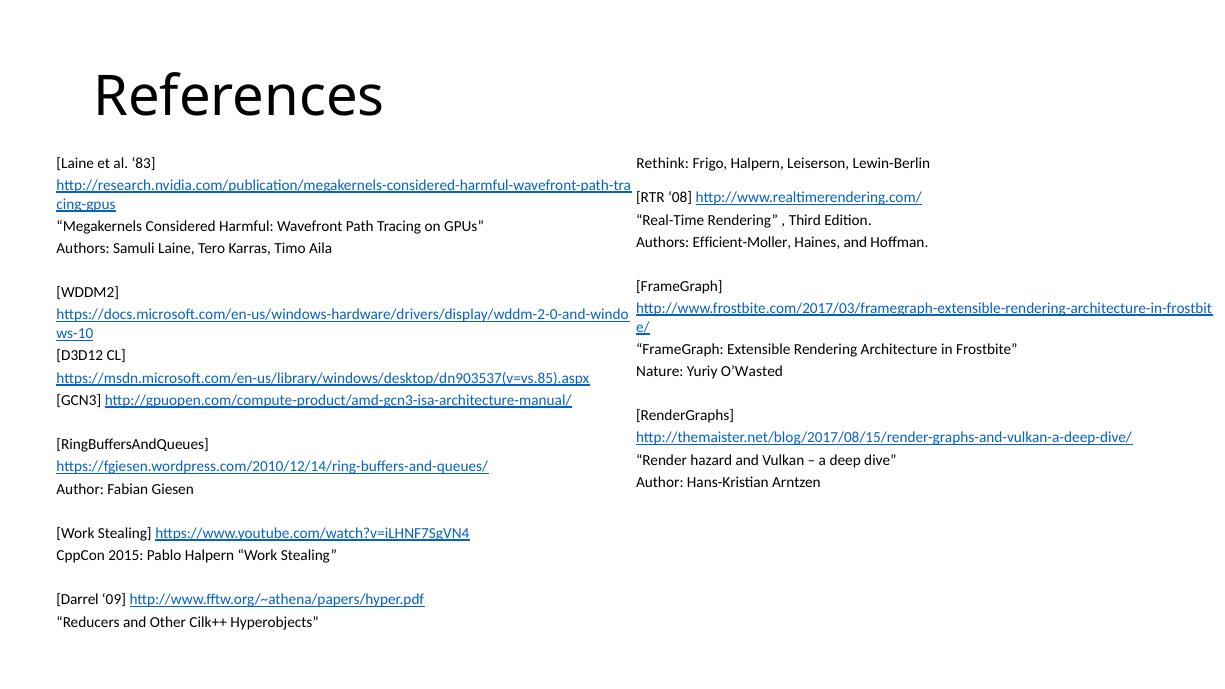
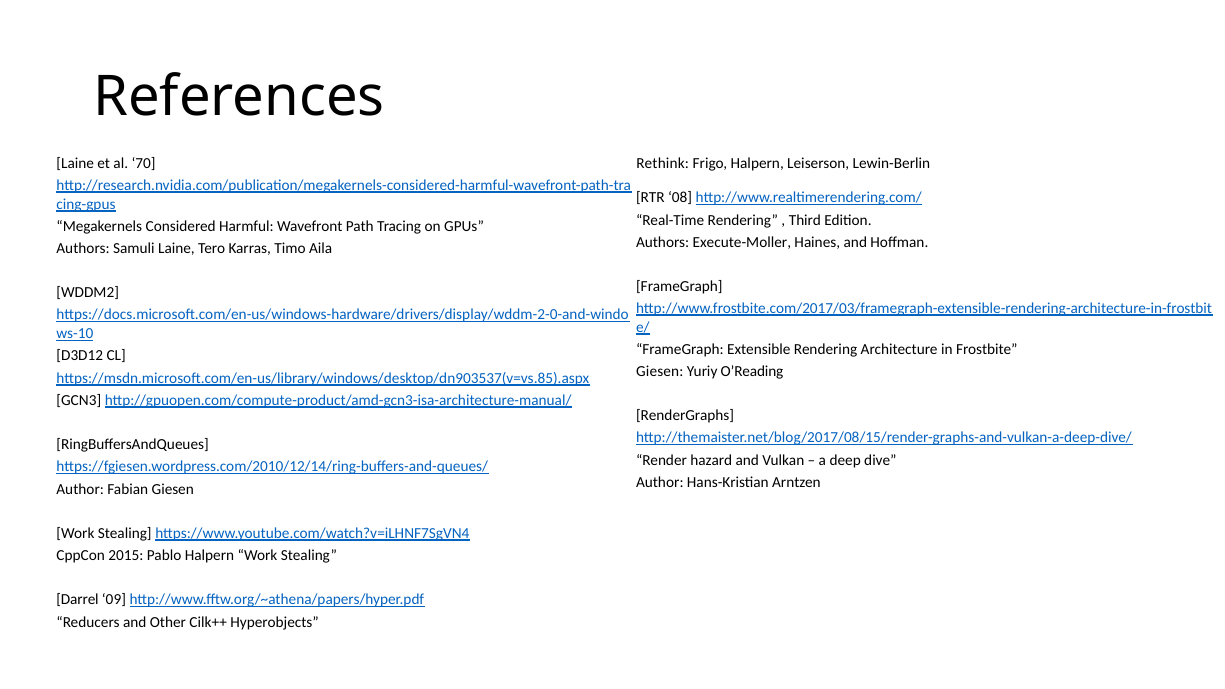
83: 83 -> 70
Efficient-Moller: Efficient-Moller -> Execute-Moller
Nature at (660, 372): Nature -> Giesen
O’Wasted: O’Wasted -> O’Reading
